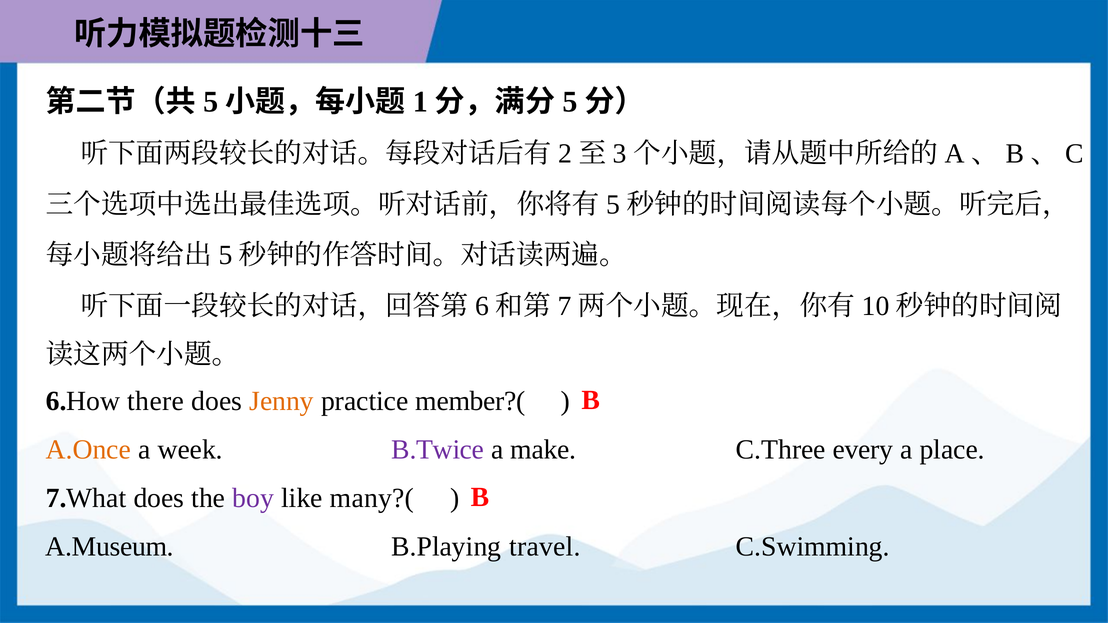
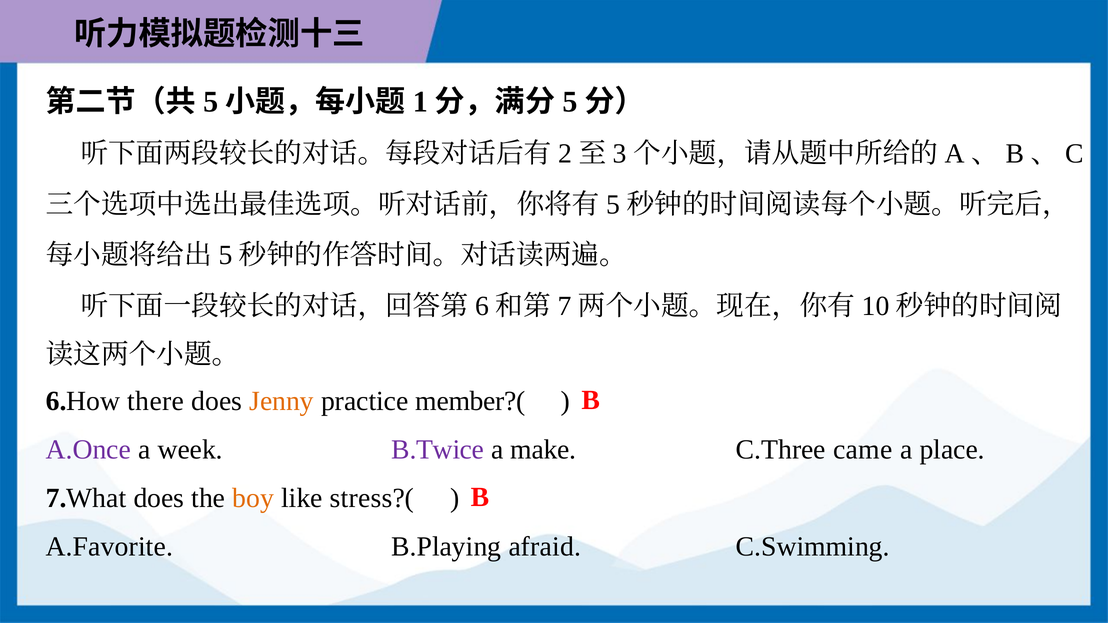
A.Once colour: orange -> purple
every: every -> came
boy colour: purple -> orange
many?(: many?( -> stress?(
A.Museum: A.Museum -> A.Favorite
travel: travel -> afraid
